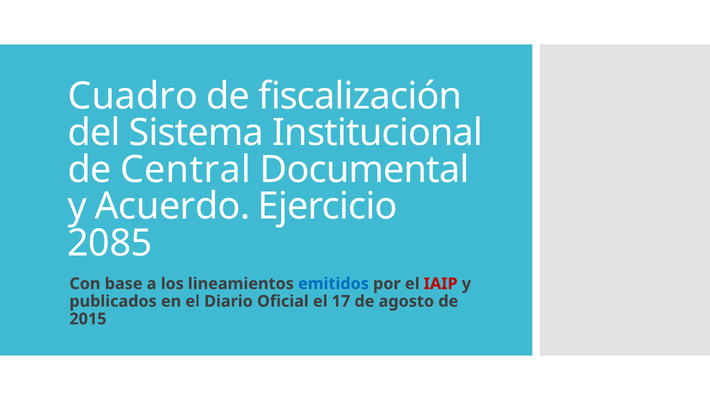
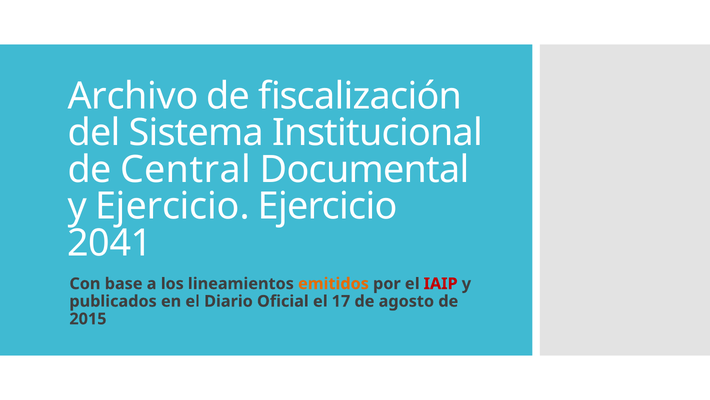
Cuadro: Cuadro -> Archivo
y Acuerdo: Acuerdo -> Ejercicio
2085: 2085 -> 2041
emitidos colour: blue -> orange
